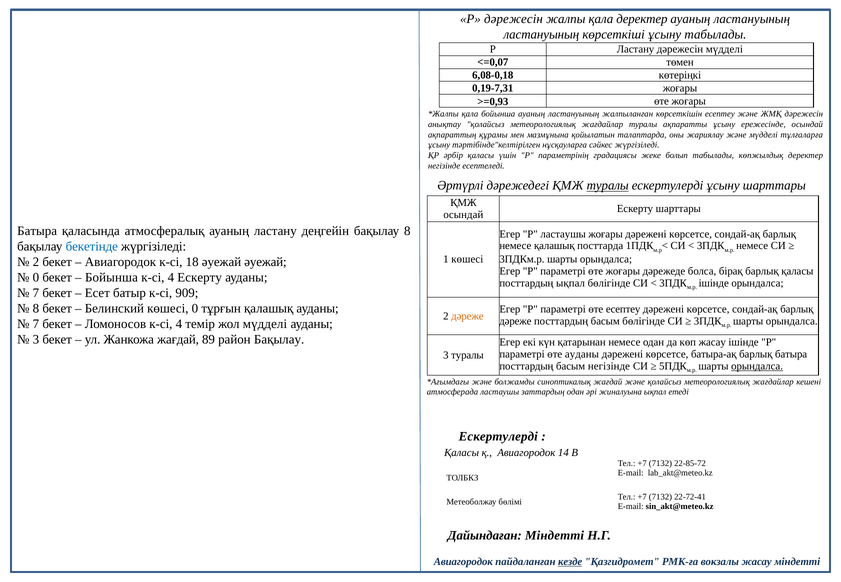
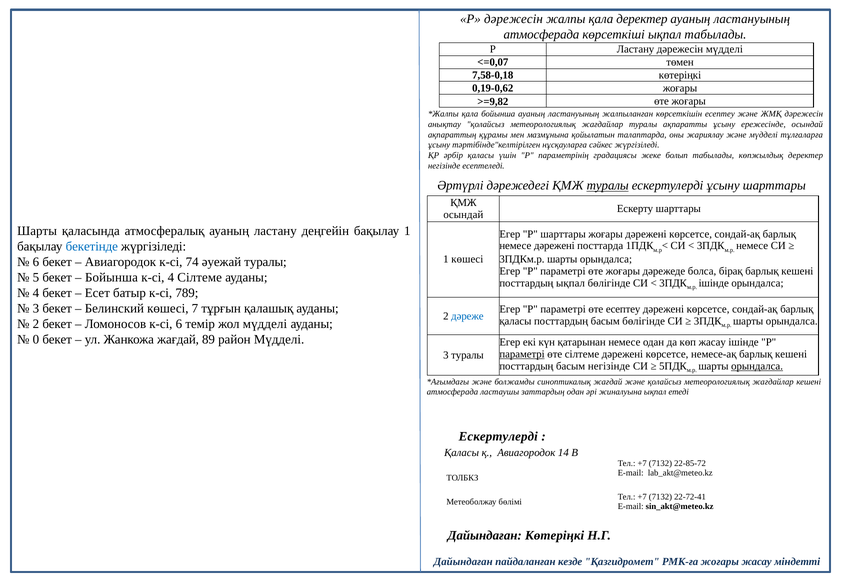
ластануының at (541, 35): ластануының -> атмосферада
көрсеткіші ұсыну: ұсыну -> ықпал
6,08-0,18: 6,08-0,18 -> 7,58-0,18
0,19-7,31: 0,19-7,31 -> 0,19-0,62
>=0,93: >=0,93 -> >=9,82
Батыра at (37, 231): Батыра -> Шарты
бақылау 8: 8 -> 1
Р ластаушы: ластаушы -> шарттары
немесе қалашық: қалашық -> дәрежені
2 at (36, 262): 2 -> 6
18: 18 -> 74
әуежай әуежай: әуежай -> туралы
бірақ барлық қаласы: қаласы -> кешені
0 at (36, 278): 0 -> 5
4 Ескерту: Ескерту -> Сілтеме
7 at (36, 293): 7 -> 4
909: 909 -> 789
8 at (36, 309): 8 -> 3
көшесі 0: 0 -> 7
дәреже at (467, 316) colour: orange -> blue
дәреже at (515, 321): дәреже -> қаласы
7 at (36, 324): 7 -> 2
Ломоносов к-сі 4: 4 -> 6
3 at (36, 340): 3 -> 0
район Бақылау: Бақылау -> Мүдделі
параметрі at (522, 354) underline: none -> present
өте ауданы: ауданы -> сілтеме
батыра-ақ: батыра-ақ -> немесе-ақ
батыра at (791, 354): батыра -> кешені
Дайындаған Міндетті: Міндетті -> Көтеріңкі
Авиагородок at (463, 562): Авиагородок -> Дайындаған
кезде underline: present -> none
РМК-ға вокзалы: вокзалы -> жоғары
